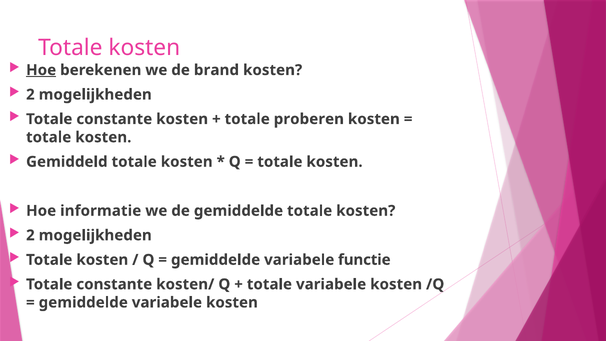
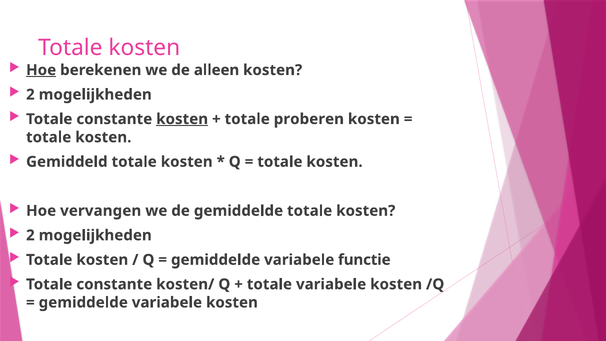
brand: brand -> alleen
kosten at (182, 119) underline: none -> present
informatie: informatie -> vervangen
